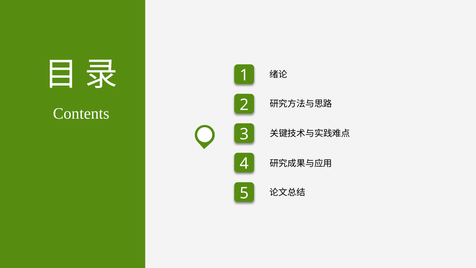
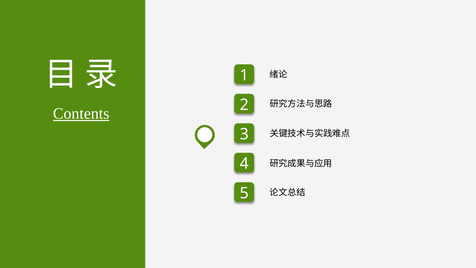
Contents underline: none -> present
